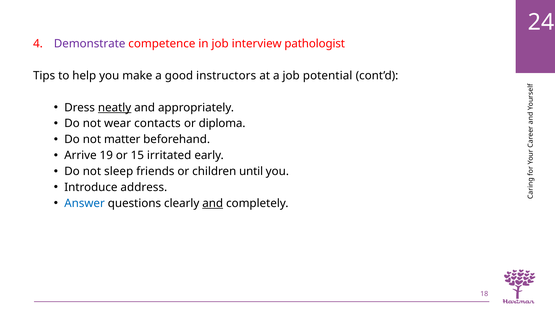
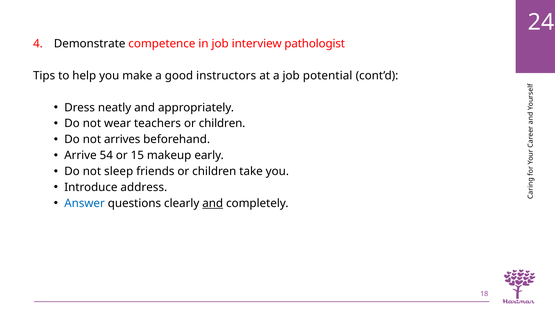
Demonstrate colour: purple -> black
neatly underline: present -> none
contacts: contacts -> teachers
diploma at (222, 124): diploma -> children
matter: matter -> arrives
19: 19 -> 54
irritated: irritated -> makeup
until: until -> take
